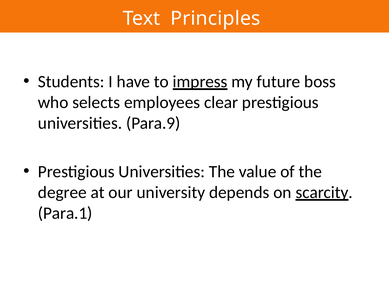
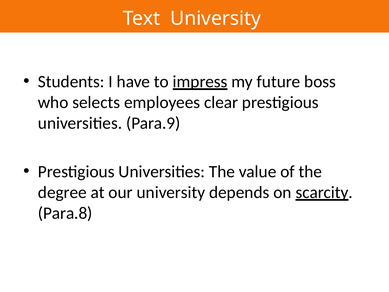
Text Principles: Principles -> University
Para.1: Para.1 -> Para.8
